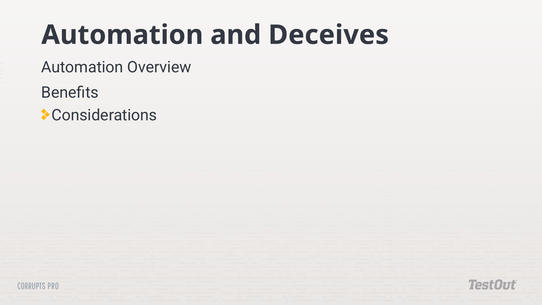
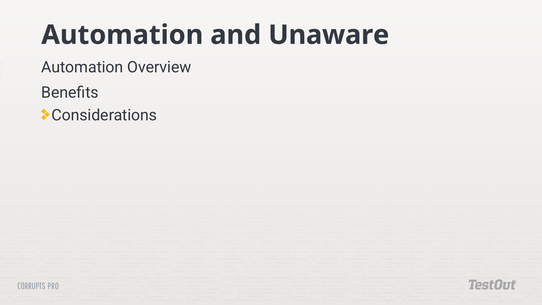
Deceives: Deceives -> Unaware
